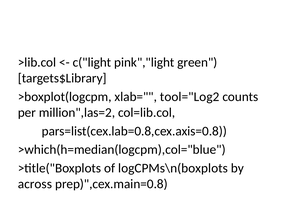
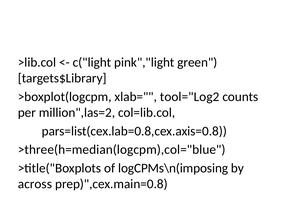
>which(h=median(logcpm),col="blue: >which(h=median(logcpm),col="blue -> >three(h=median(logcpm),col="blue
logCPMs\n(boxplots: logCPMs\n(boxplots -> logCPMs\n(imposing
